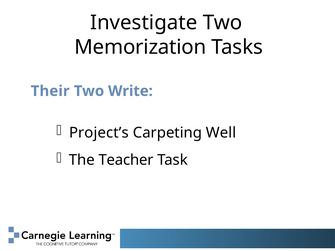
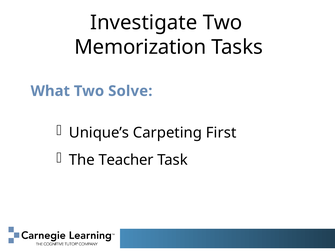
Their: Their -> What
Write: Write -> Solve
Project’s: Project’s -> Unique’s
Well: Well -> First
